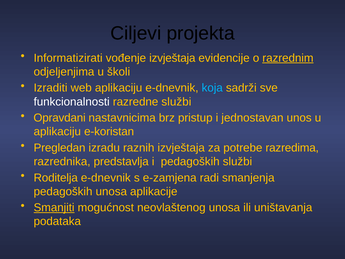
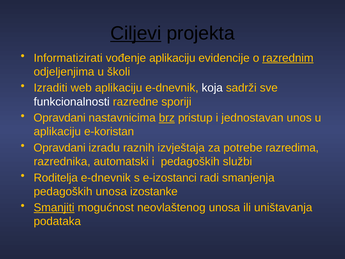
Ciljevi underline: none -> present
vođenje izvještaja: izvještaja -> aplikaciju
koja colour: light blue -> white
razredne službi: službi -> sporiji
brz underline: none -> present
Pregledan at (60, 148): Pregledan -> Opravdani
predstavlja: predstavlja -> automatski
e-zamjena: e-zamjena -> e-izostanci
aplikacije: aplikacije -> izostanke
